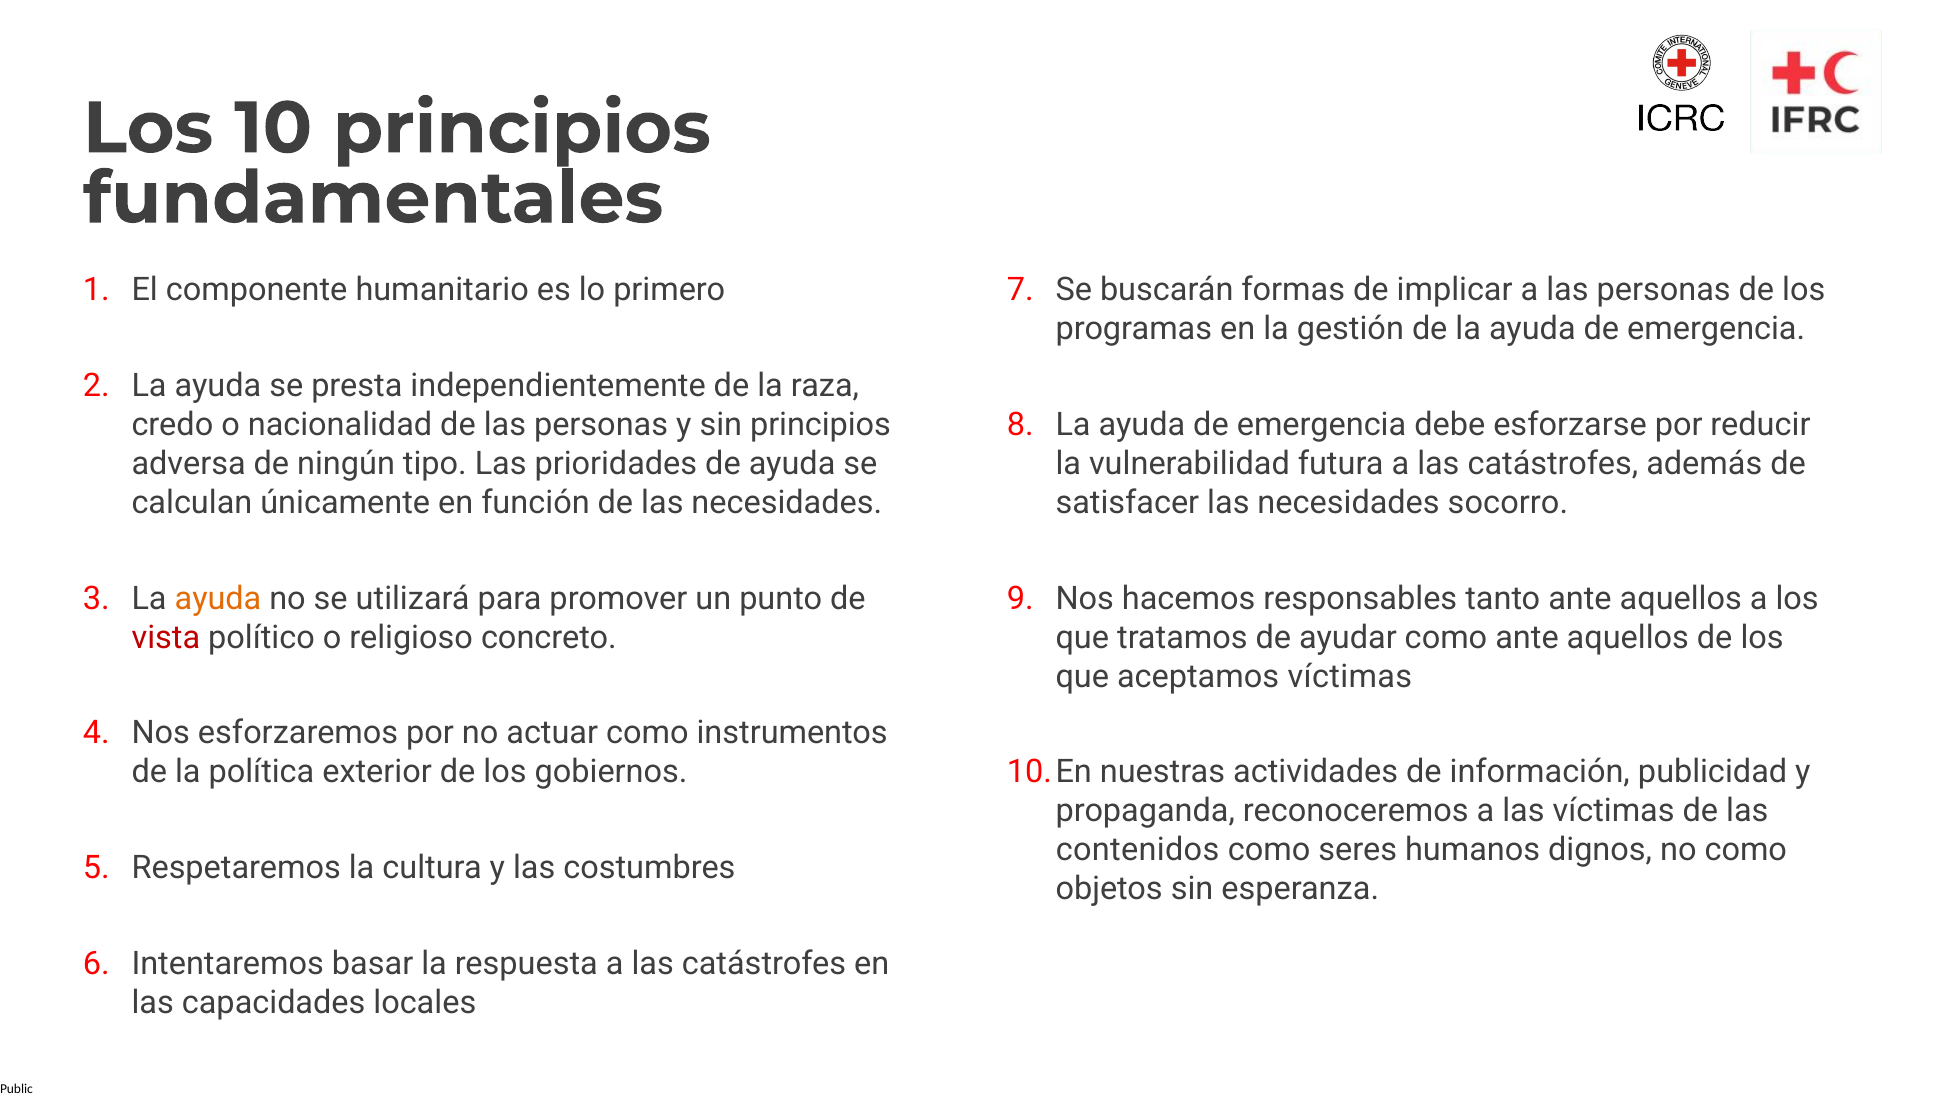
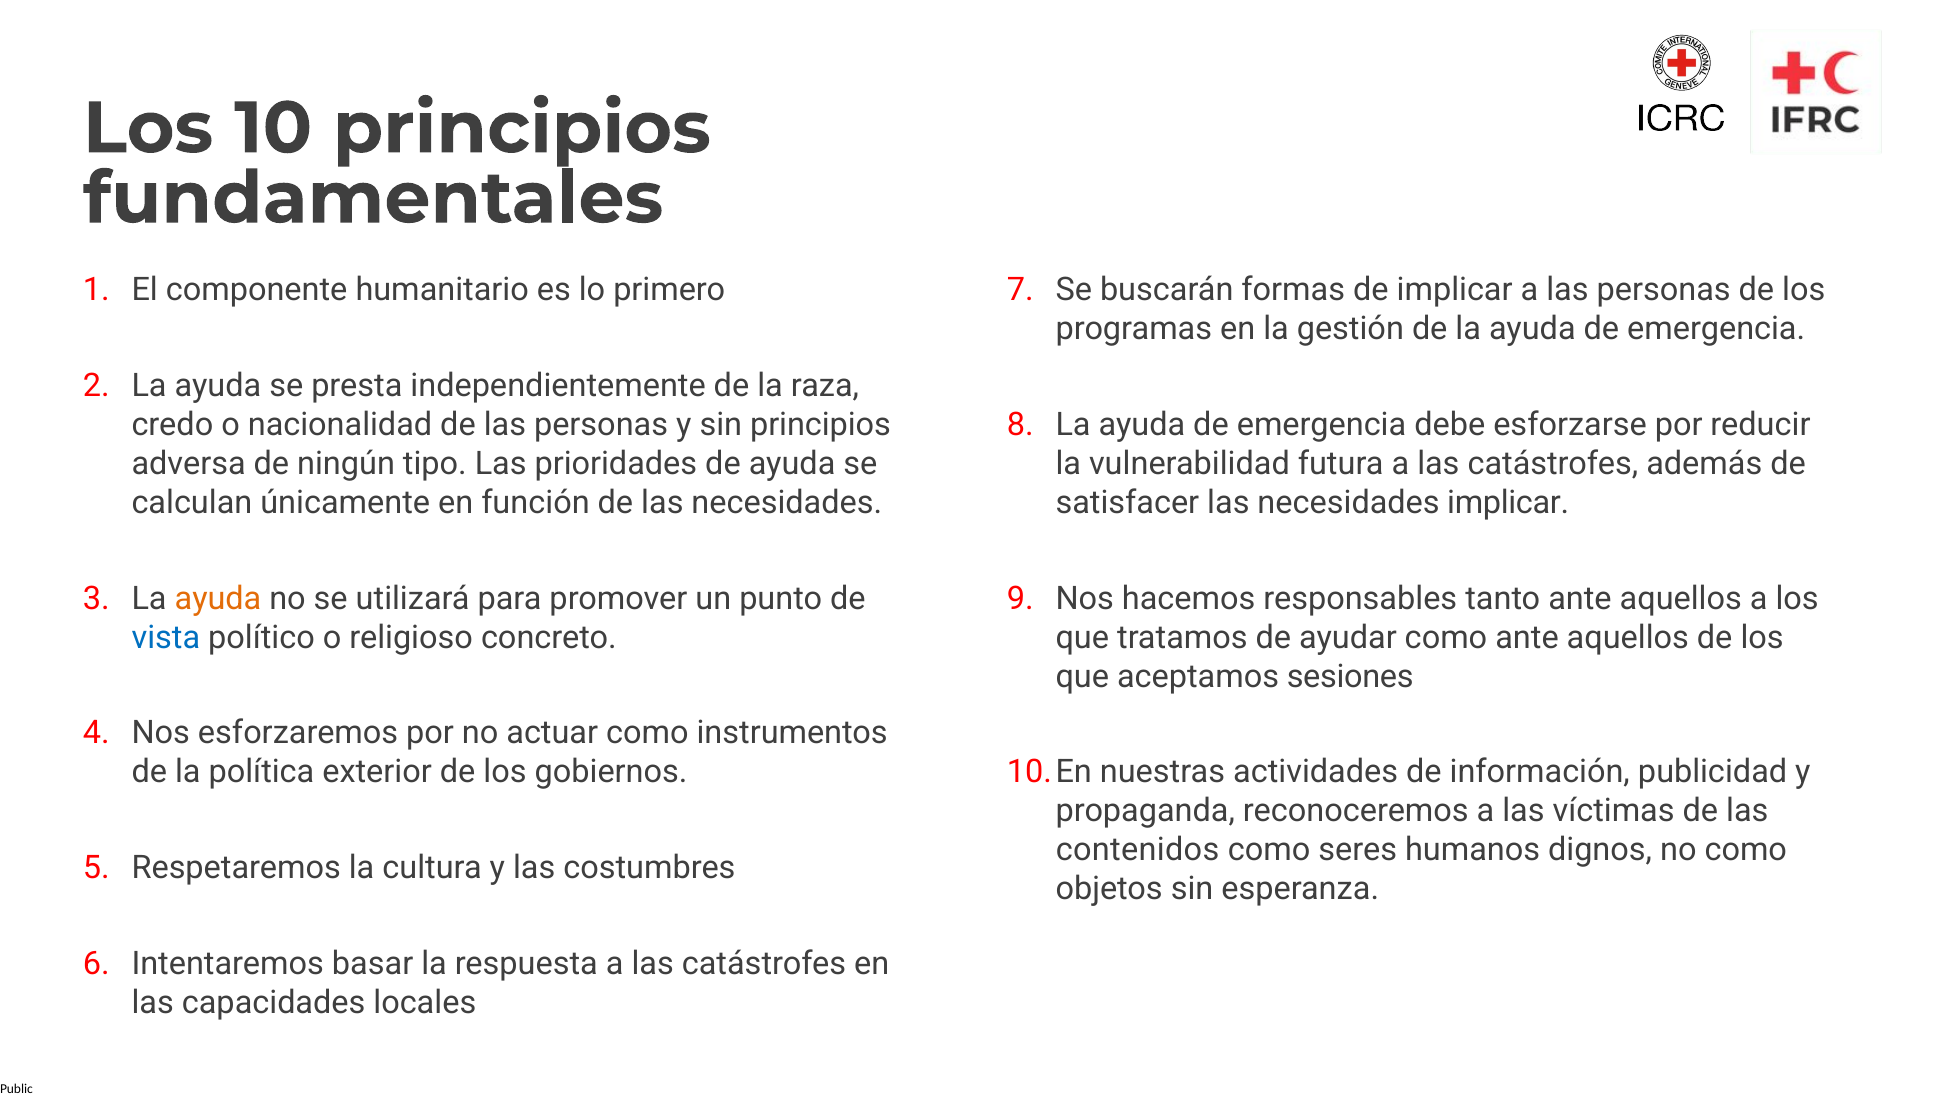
necesidades socorro: socorro -> implicar
vista colour: red -> blue
aceptamos víctimas: víctimas -> sesiones
